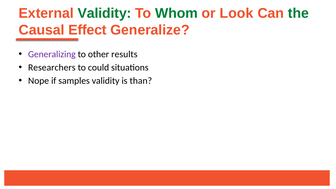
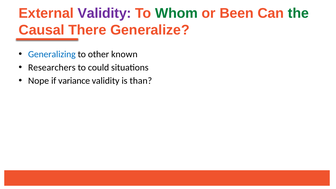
Validity at (105, 13) colour: green -> purple
Look: Look -> Been
Effect: Effect -> There
Generalizing colour: purple -> blue
results: results -> known
samples: samples -> variance
